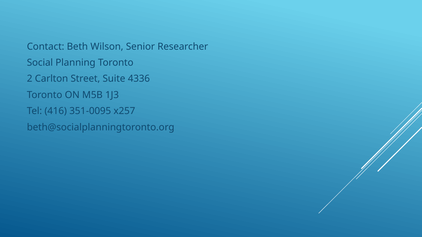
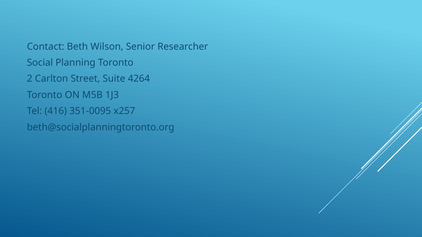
4336: 4336 -> 4264
